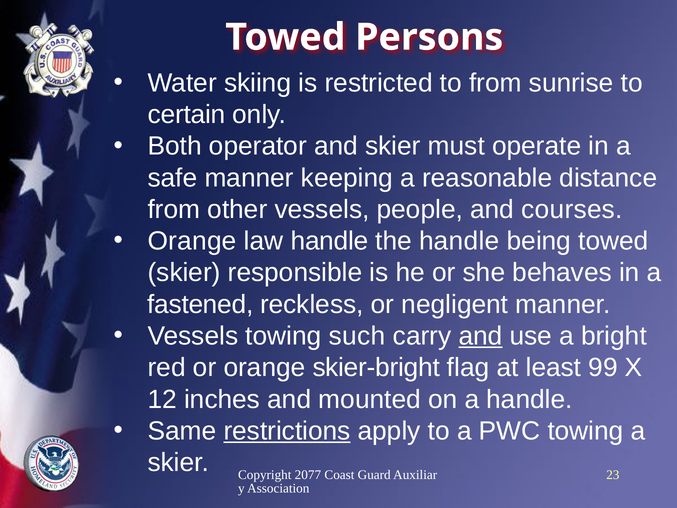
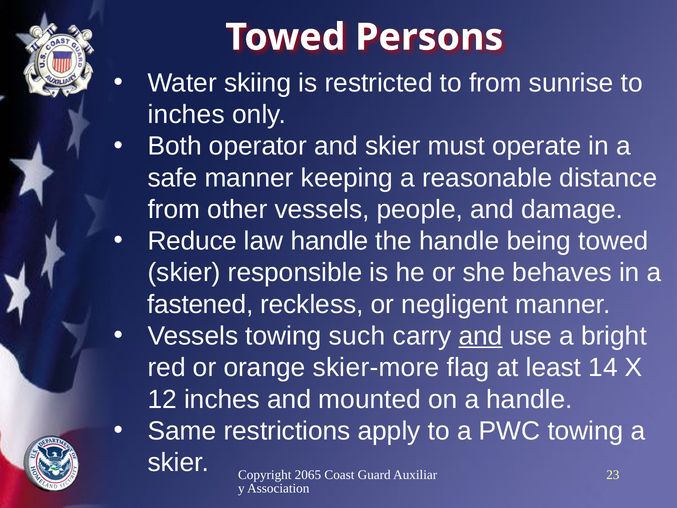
certain at (186, 115): certain -> inches
courses: courses -> damage
Orange at (192, 241): Orange -> Reduce
skier-bright: skier-bright -> skier-more
99: 99 -> 14
restrictions underline: present -> none
2077: 2077 -> 2065
